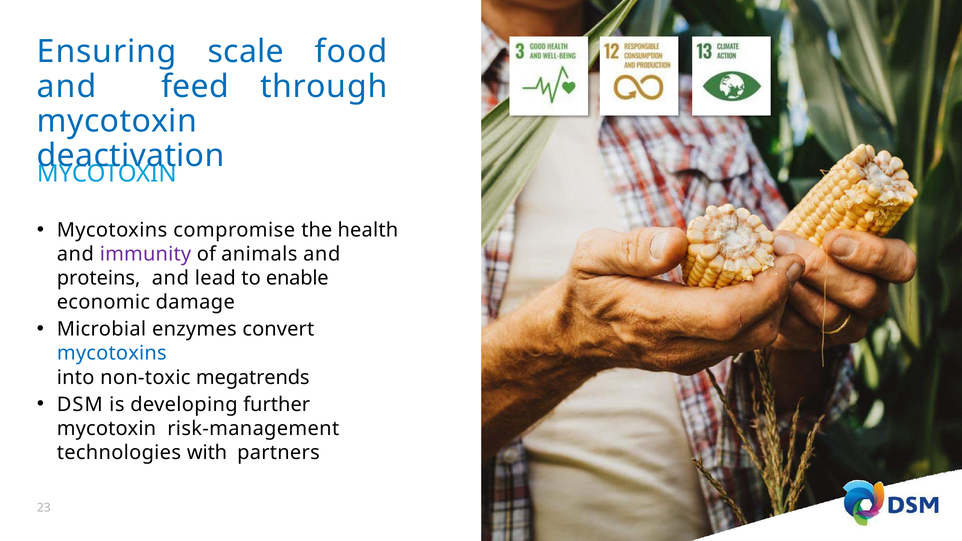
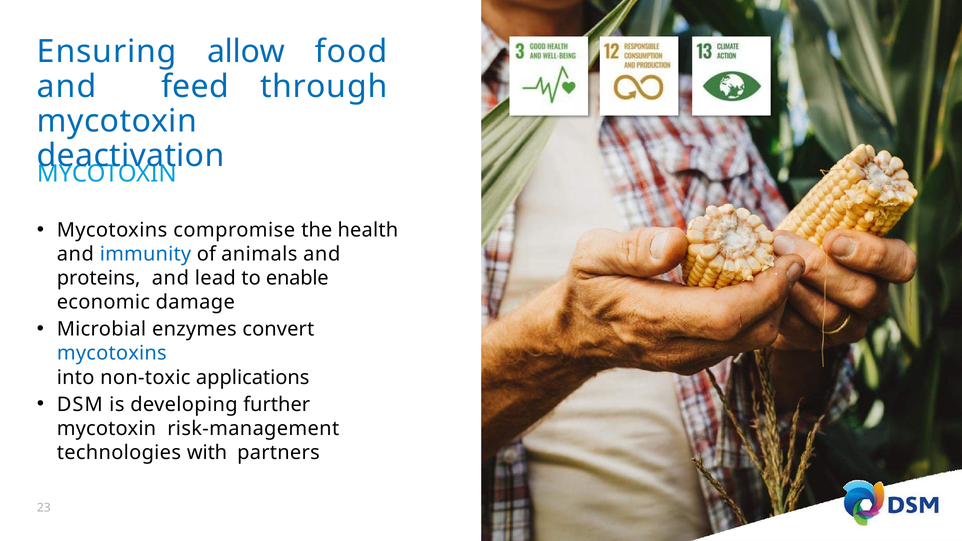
scale: scale -> allow
immunity colour: purple -> blue
megatrends: megatrends -> applications
